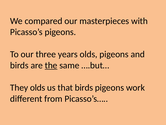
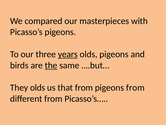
years underline: none -> present
that birds: birds -> from
pigeons work: work -> from
